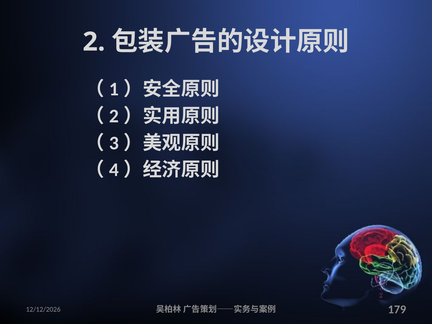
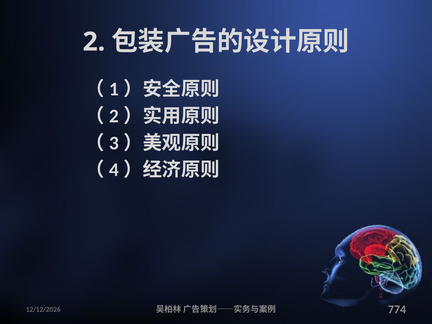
179: 179 -> 774
